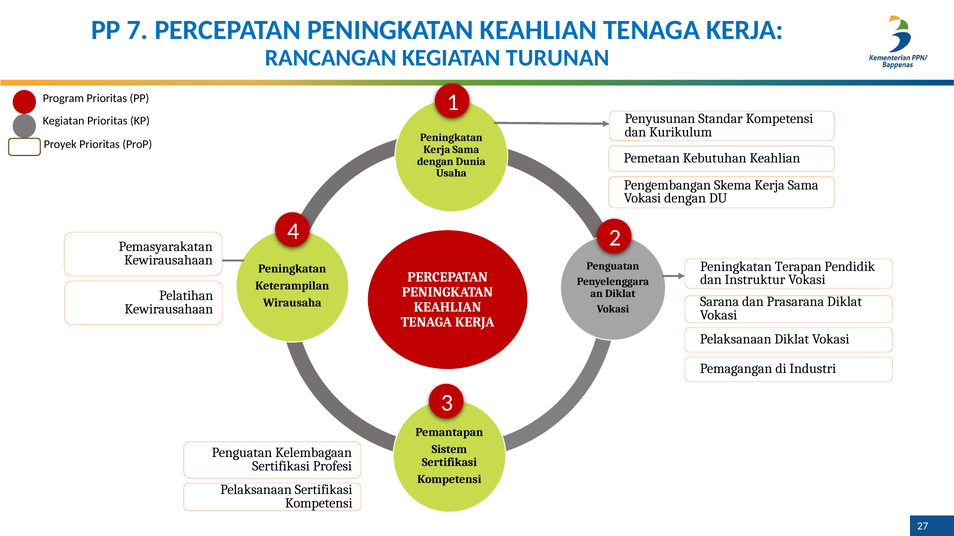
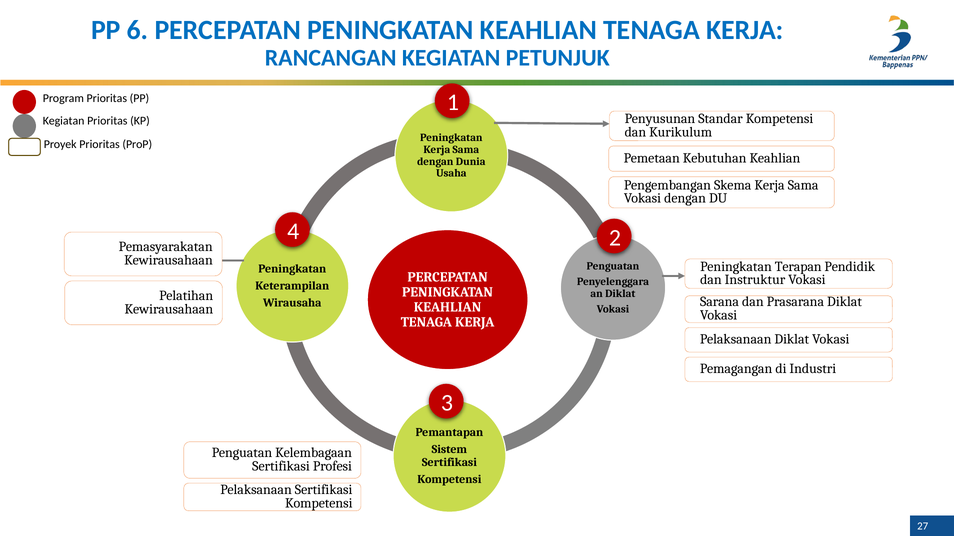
7: 7 -> 6
TURUNAN: TURUNAN -> PETUNJUK
